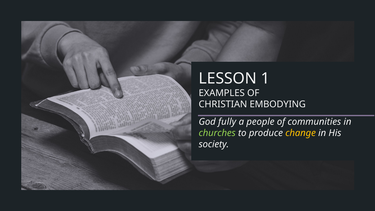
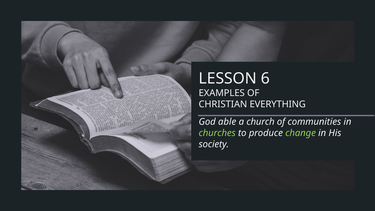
1: 1 -> 6
EMBODYING: EMBODYING -> EVERYTHING
fully: fully -> able
people: people -> church
change colour: yellow -> light green
